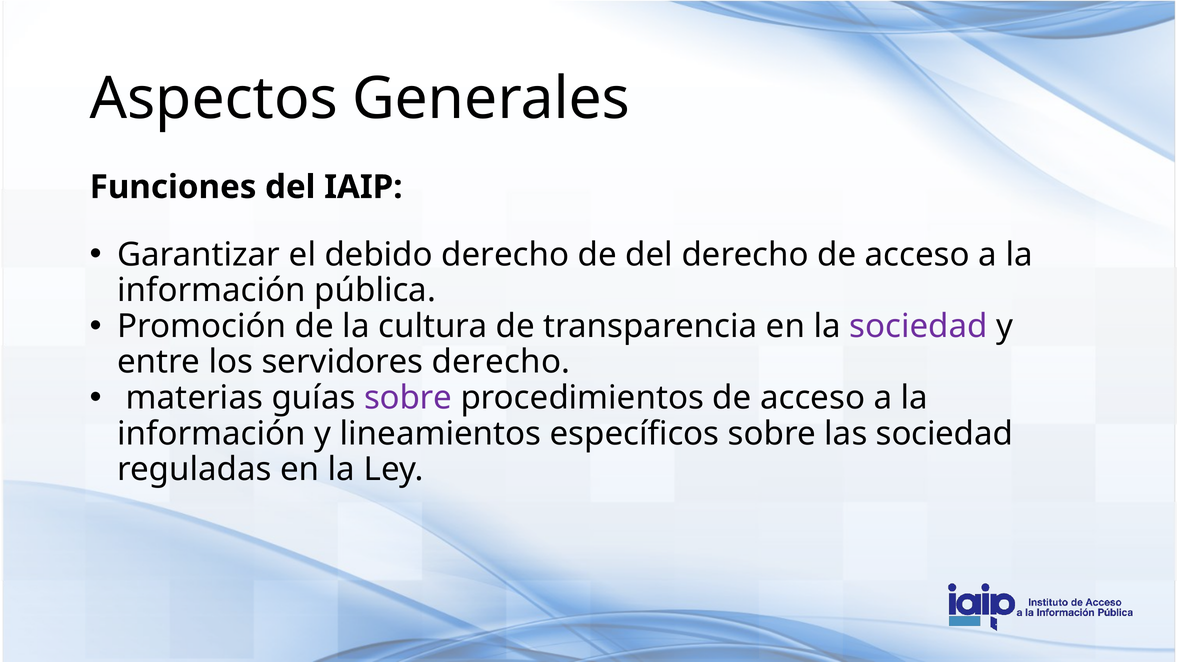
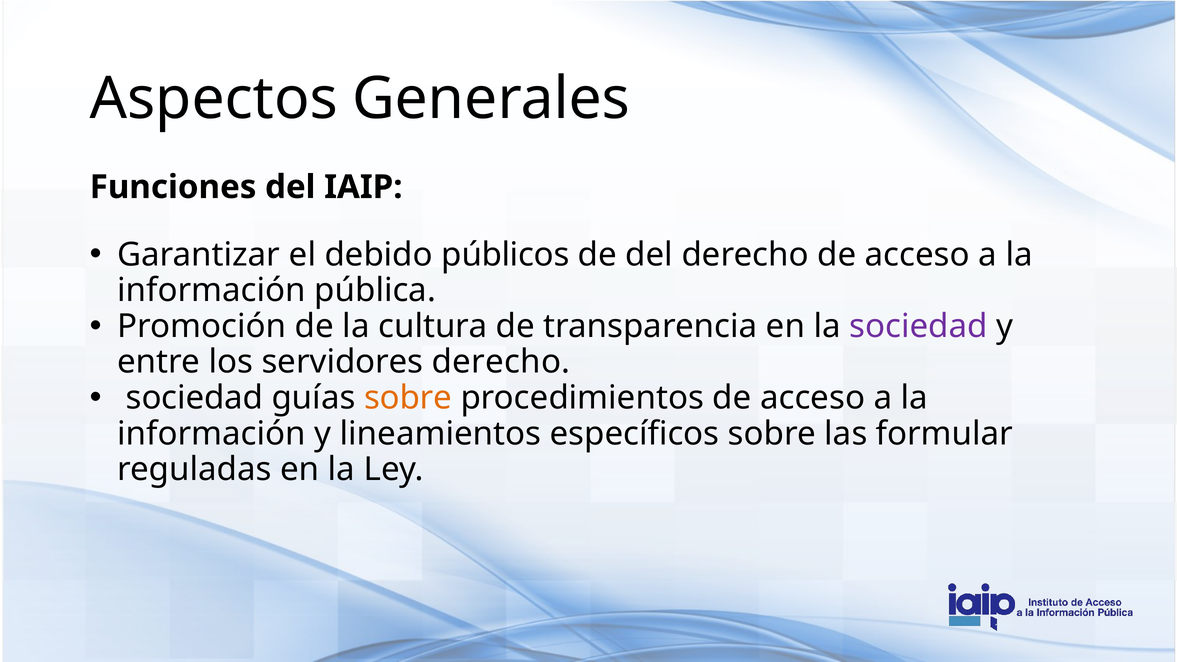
debido derecho: derecho -> públicos
materias at (194, 398): materias -> sociedad
sobre at (408, 398) colour: purple -> orange
las sociedad: sociedad -> formular
